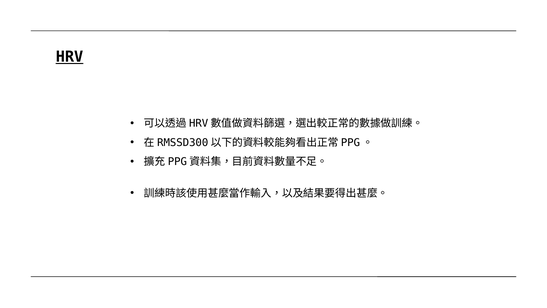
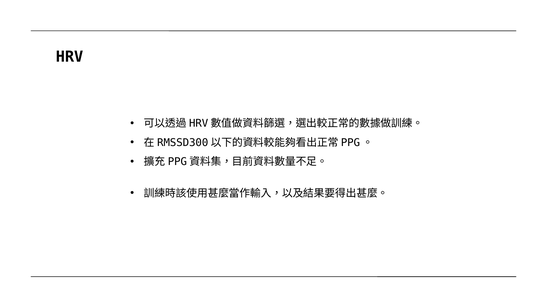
HRV underline: present -> none
